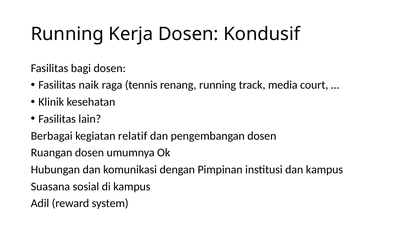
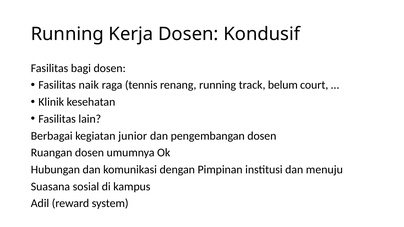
media: media -> belum
relatif: relatif -> junior
dan kampus: kampus -> menuju
